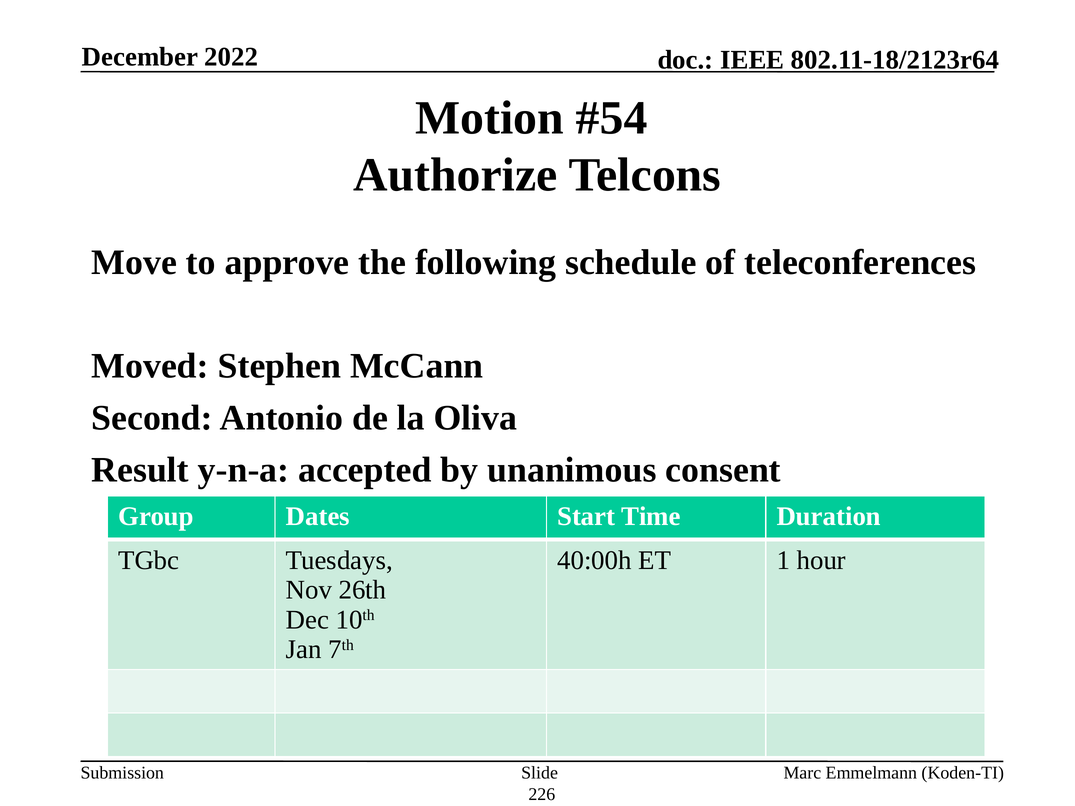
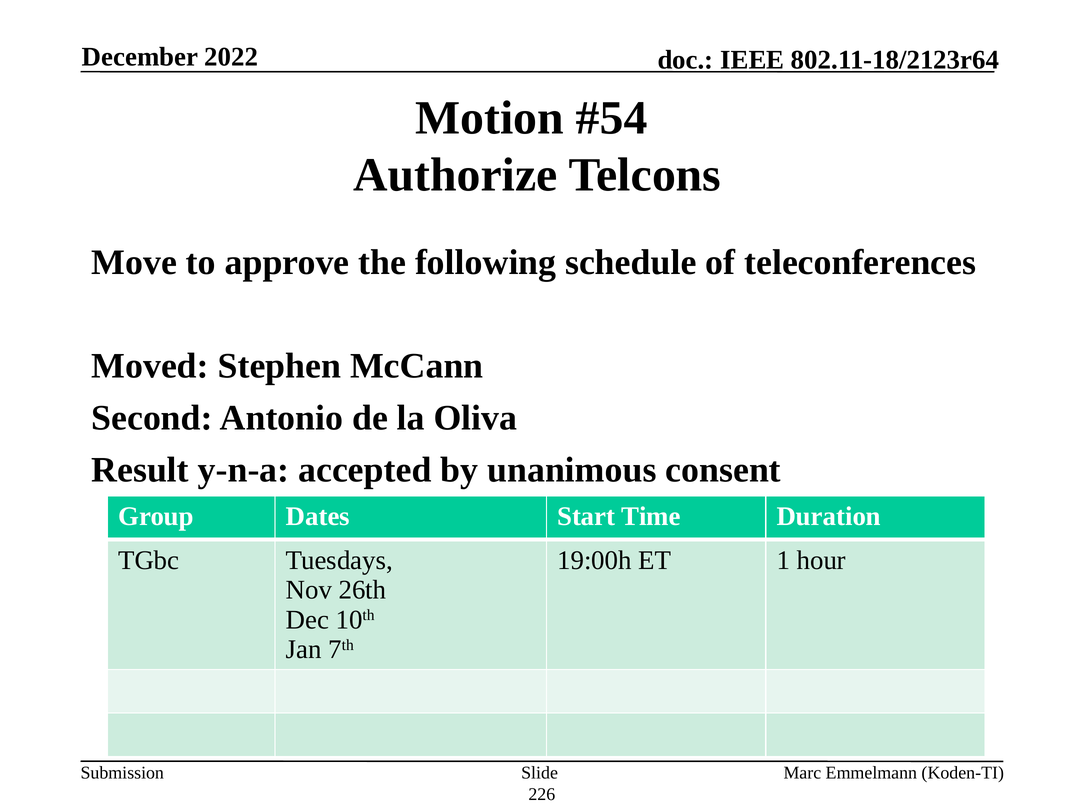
40:00h: 40:00h -> 19:00h
